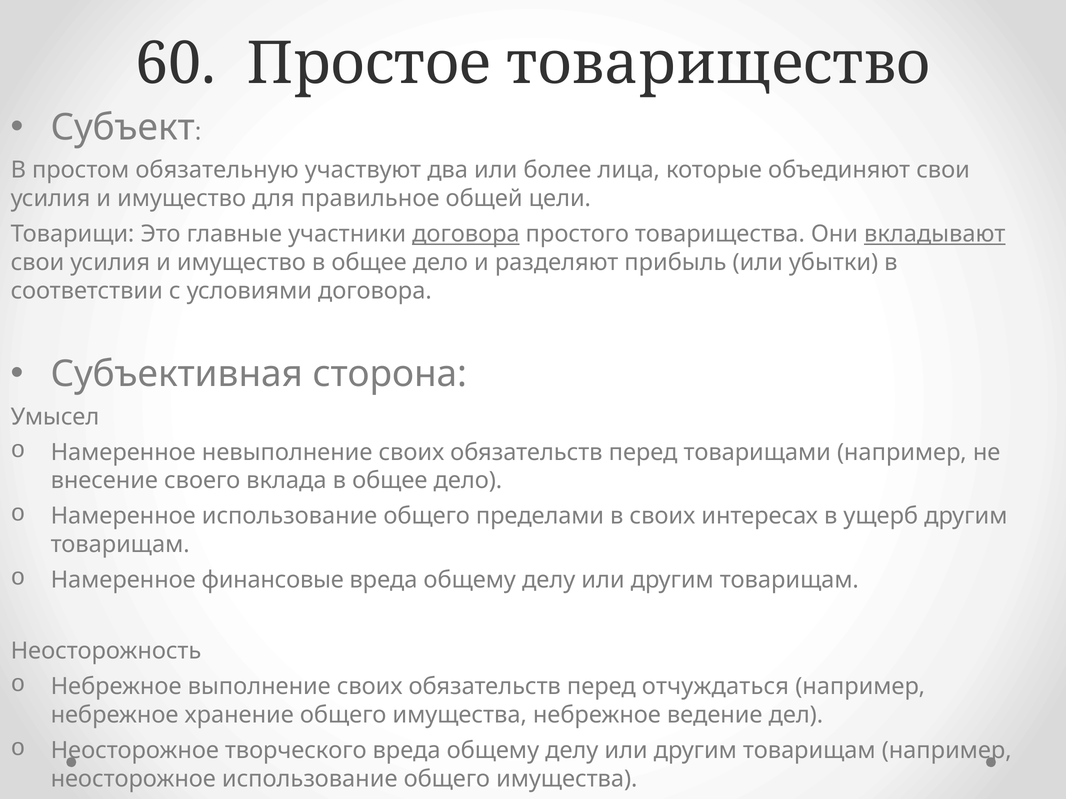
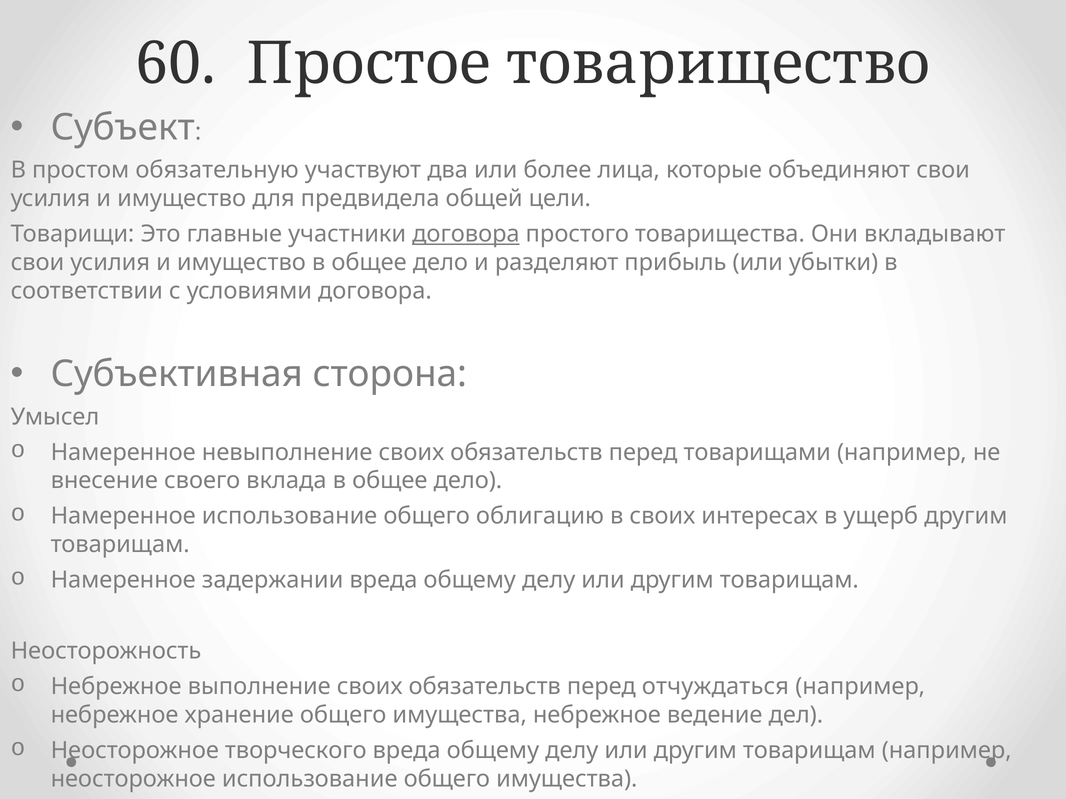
правильное: правильное -> предвидела
вкладывают underline: present -> none
пределами: пределами -> облигацию
финансовые: финансовые -> задержании
